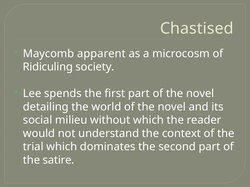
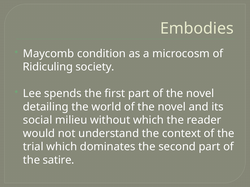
Chastised: Chastised -> Embodies
apparent: apparent -> condition
